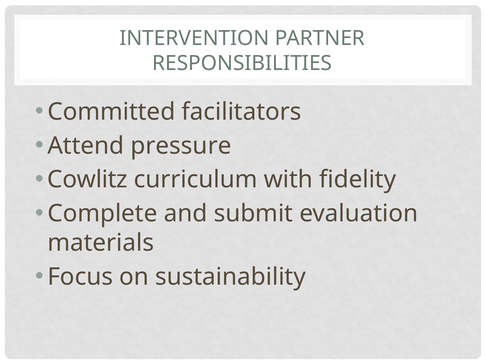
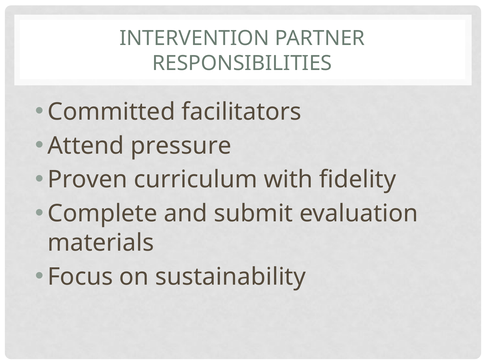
Cowlitz: Cowlitz -> Proven
